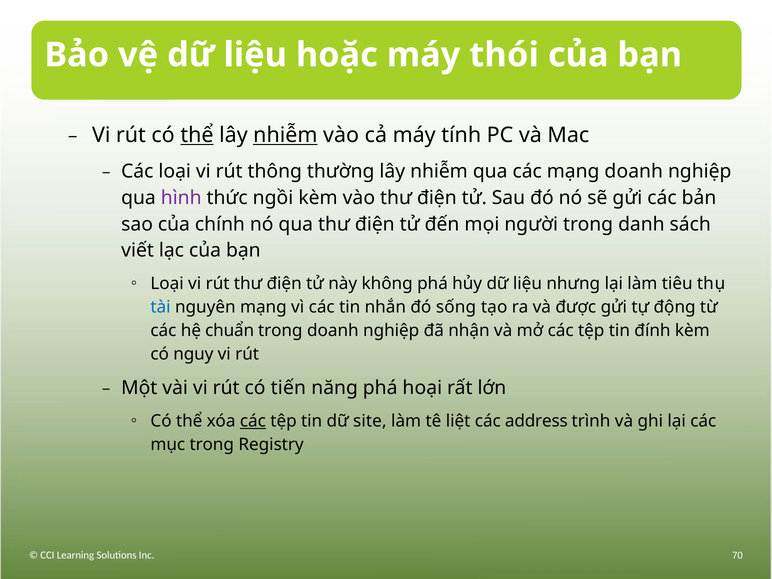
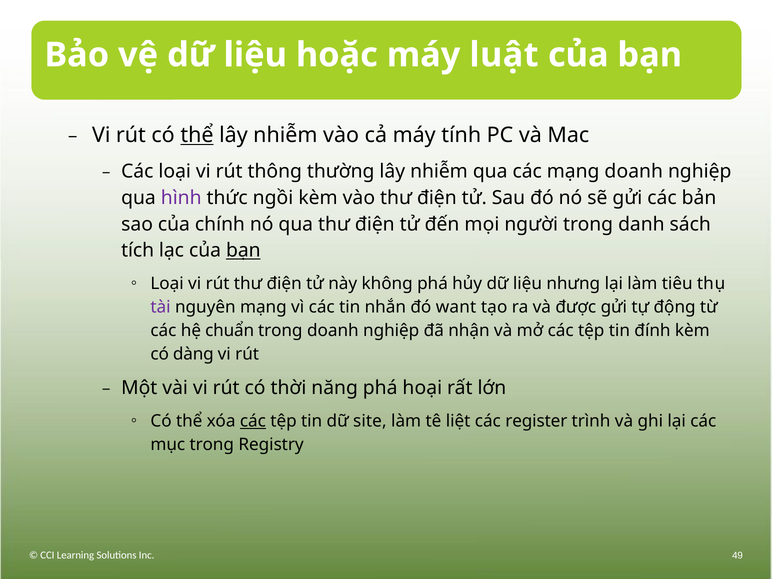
thói: thói -> luật
nhiễm at (285, 135) underline: present -> none
viết: viết -> tích
bạn at (243, 251) underline: none -> present
tài colour: blue -> purple
sống: sống -> want
nguy: nguy -> dàng
tiến: tiến -> thời
address: address -> register
70: 70 -> 49
